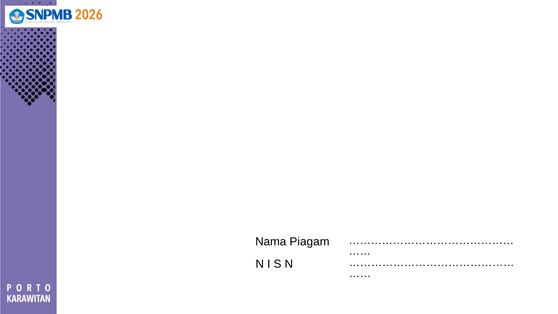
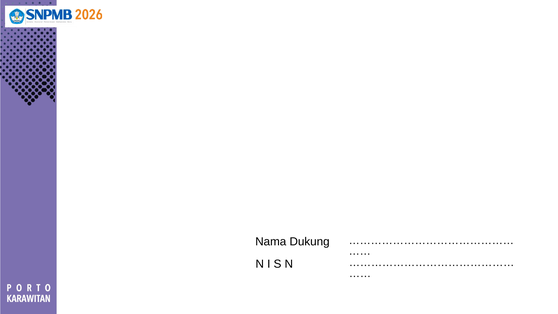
Piagam: Piagam -> Dukung
